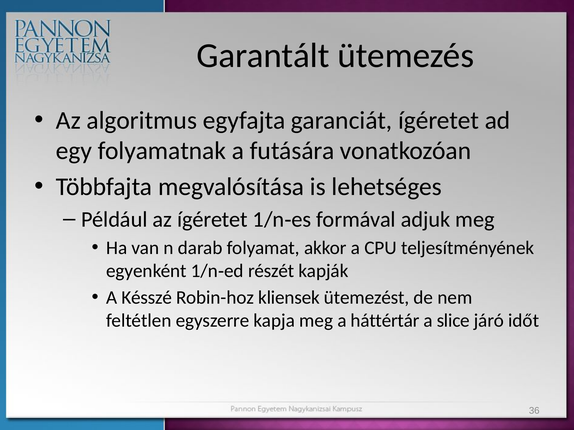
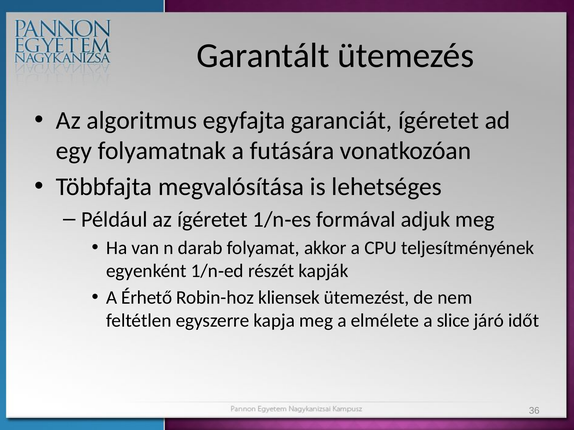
Késszé: Késszé -> Érhető
háttértár: háttértár -> elmélete
